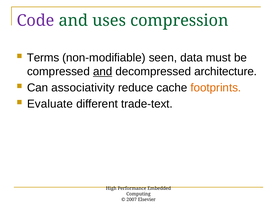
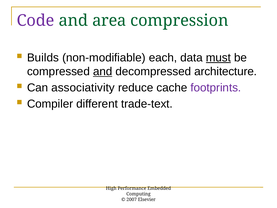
uses: uses -> area
Terms: Terms -> Builds
seen: seen -> each
must underline: none -> present
footprints colour: orange -> purple
Evaluate: Evaluate -> Compiler
